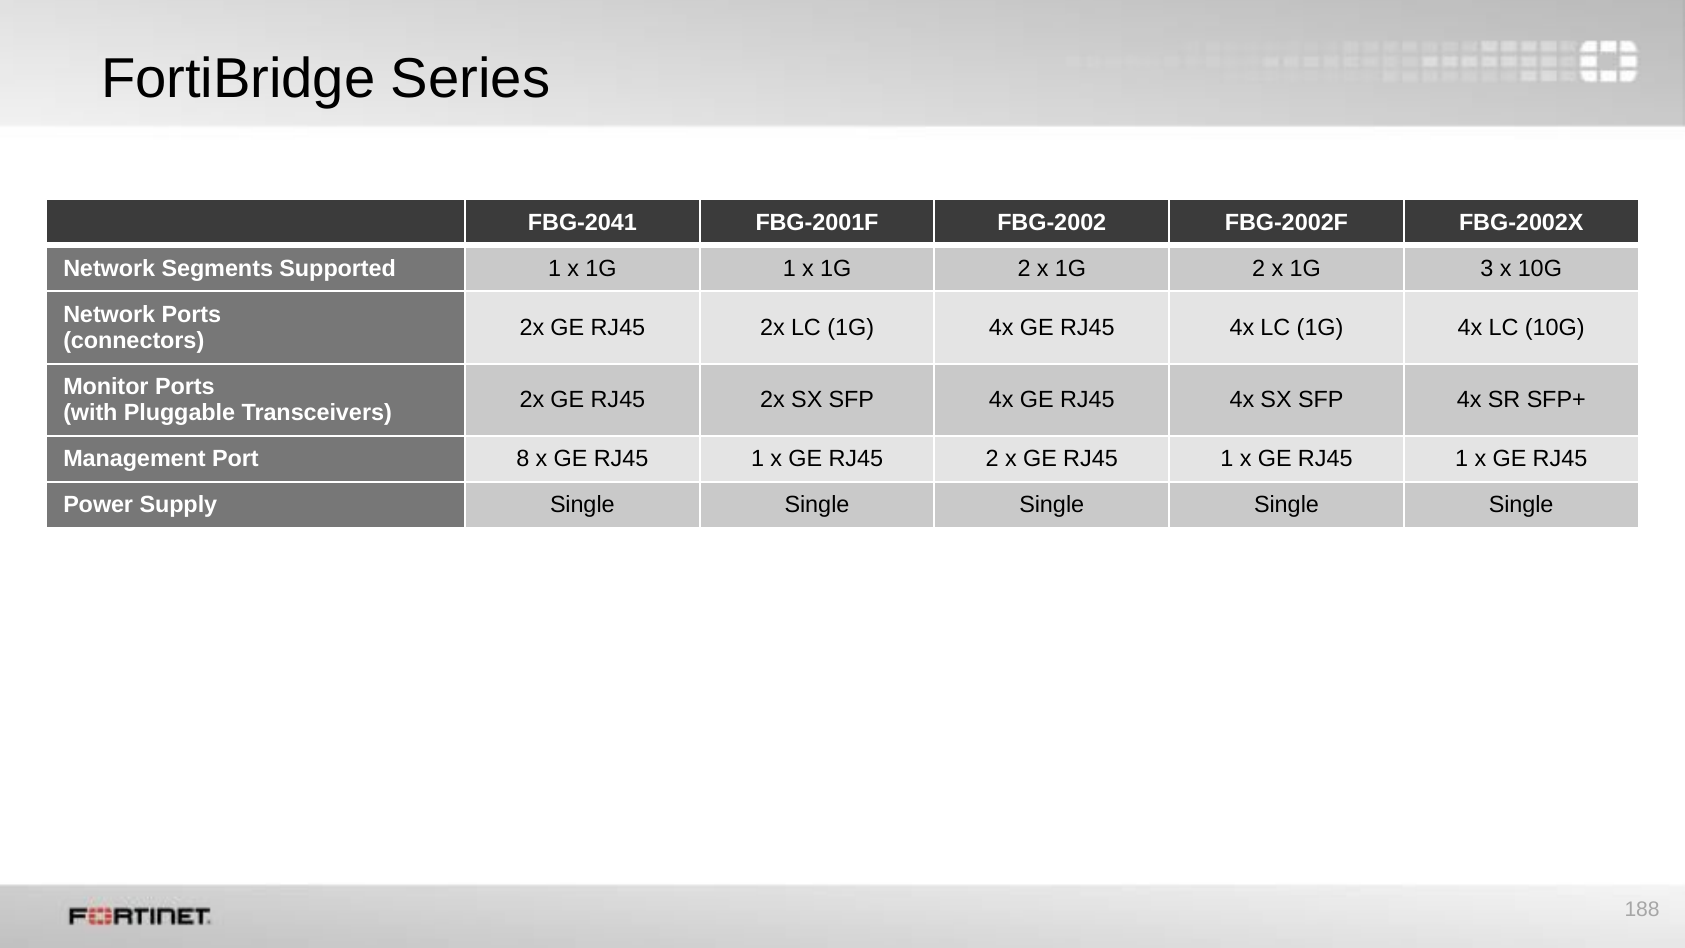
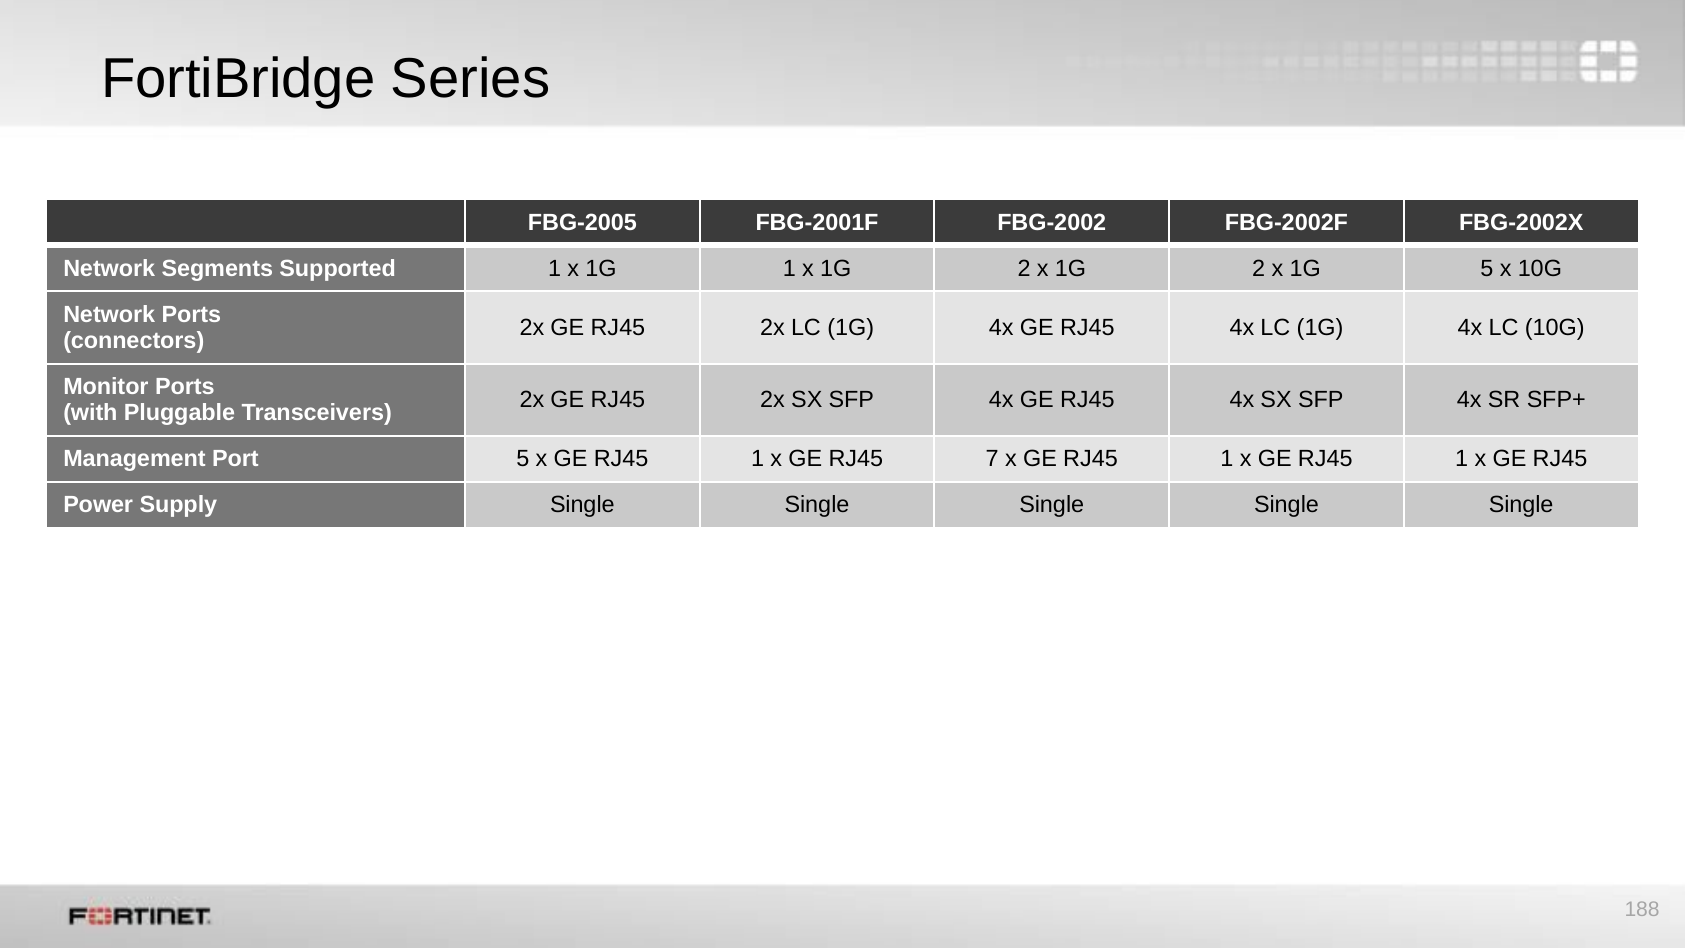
FBG-2041: FBG-2041 -> FBG-2005
1G 3: 3 -> 5
Port 8: 8 -> 5
RJ45 2: 2 -> 7
